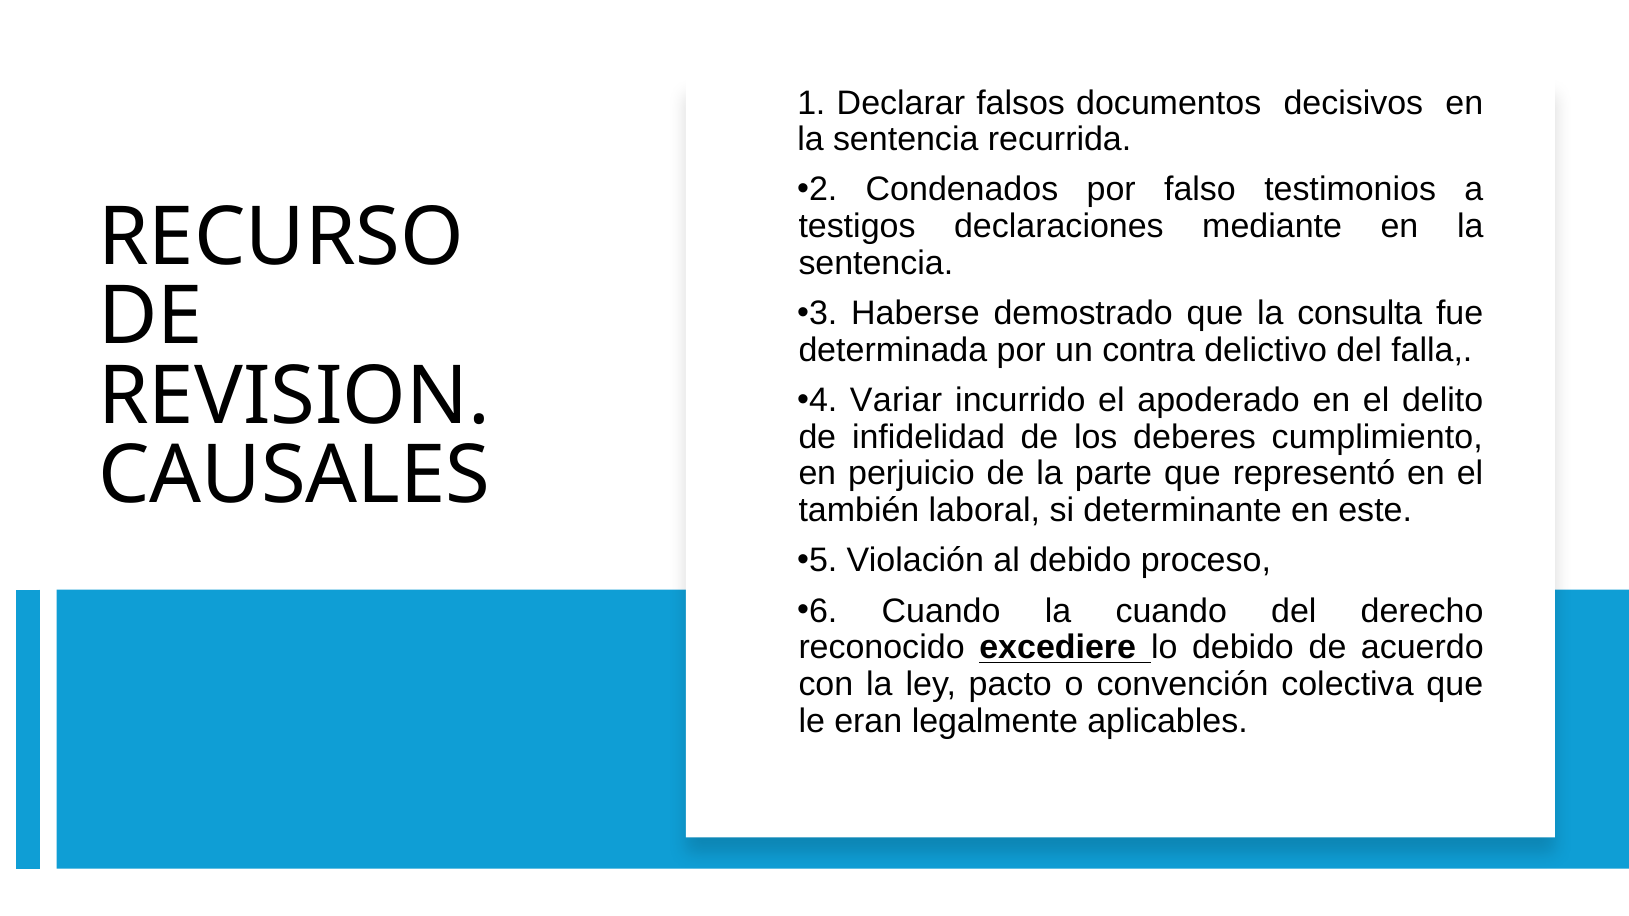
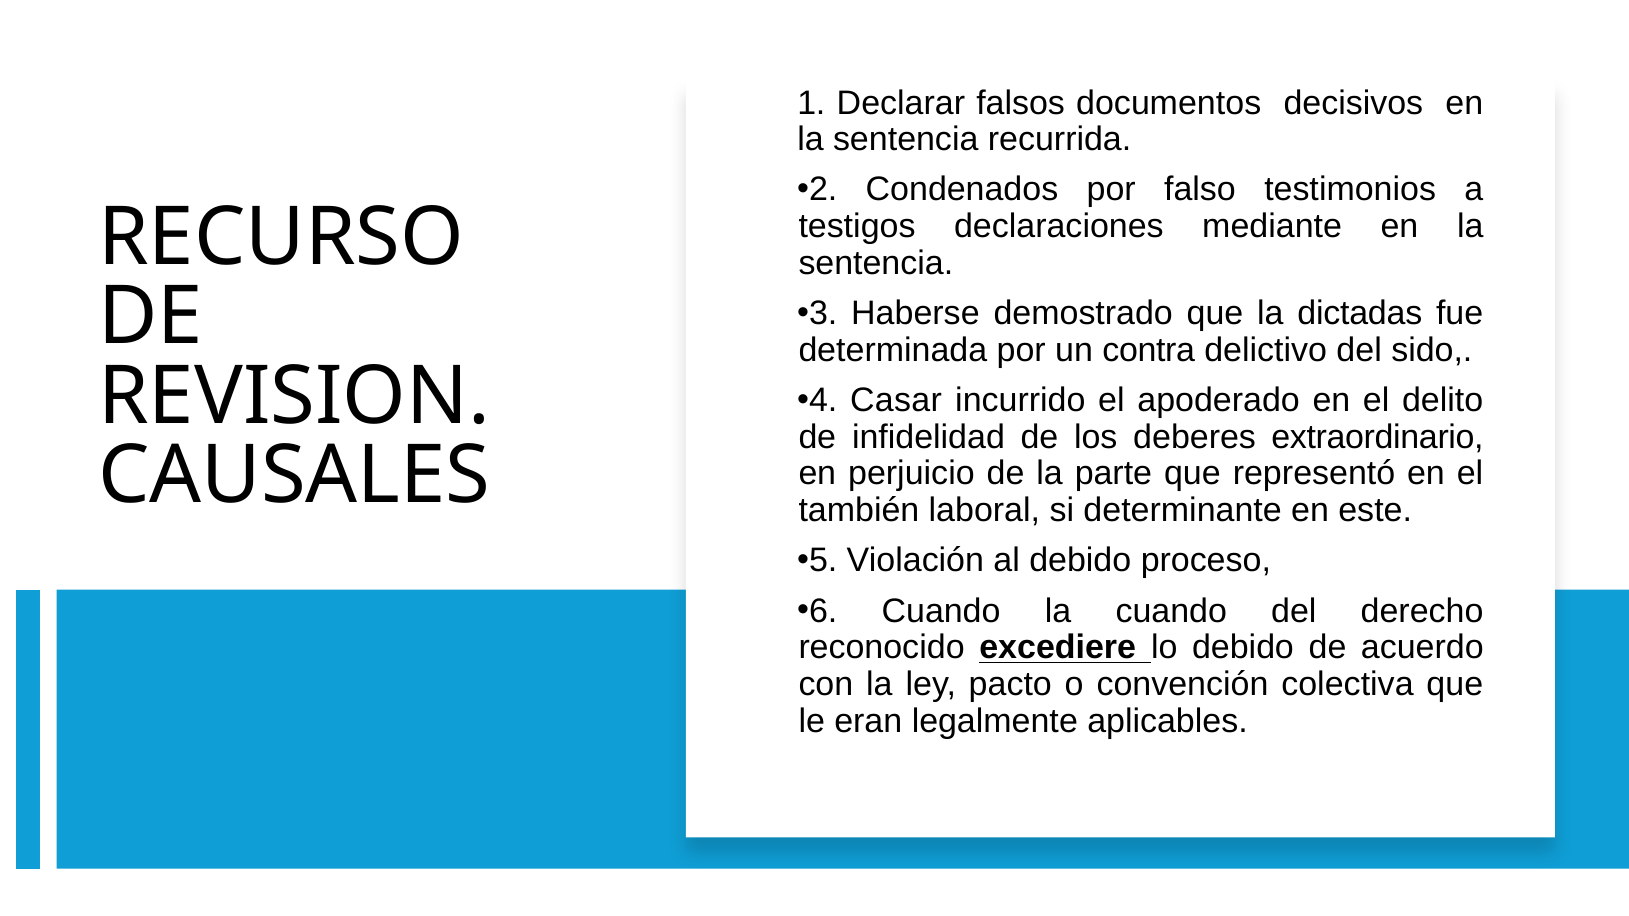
consulta: consulta -> dictadas
falla: falla -> sido
Variar: Variar -> Casar
cumplimiento: cumplimiento -> extraordinario
